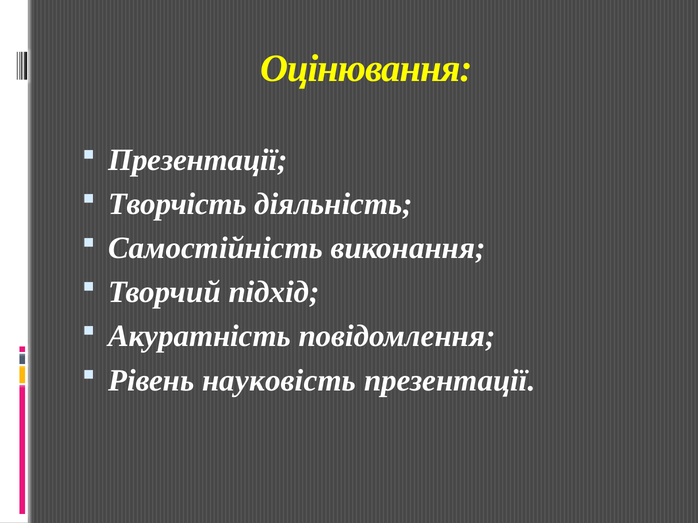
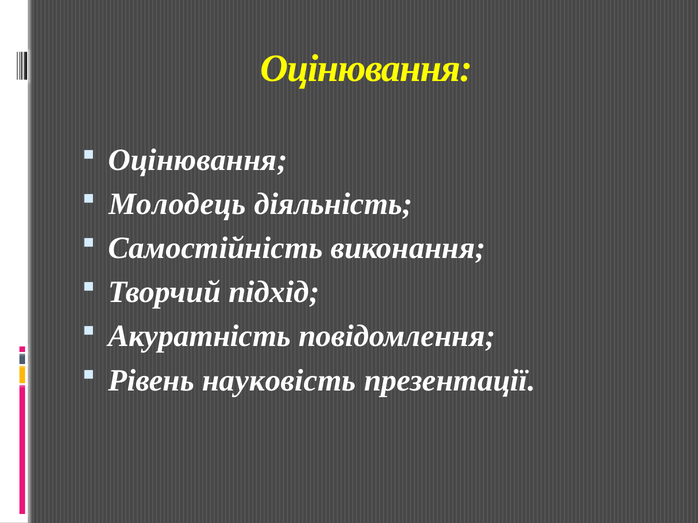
Презентації at (198, 160): Презентації -> Оцінювання
Творчість: Творчість -> Молодець
